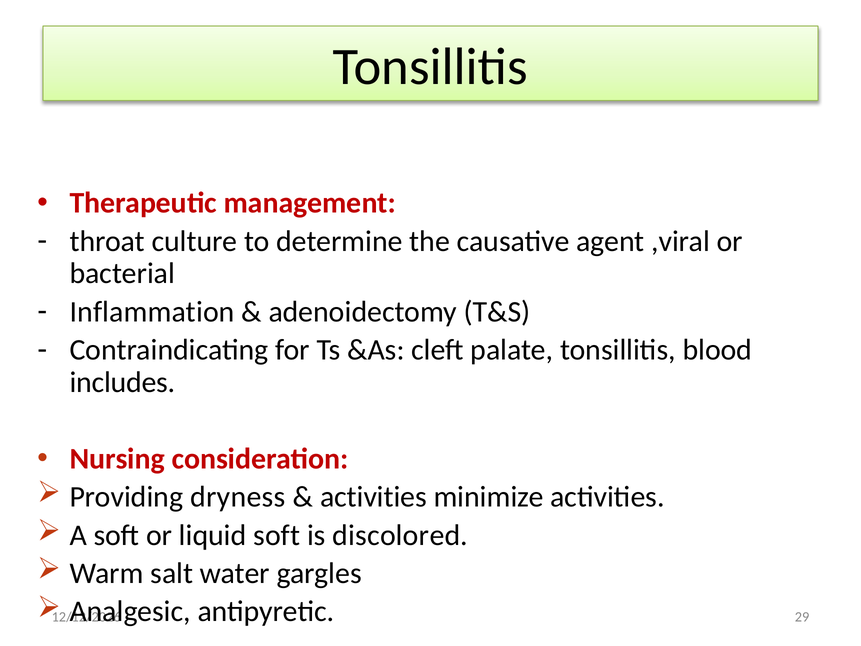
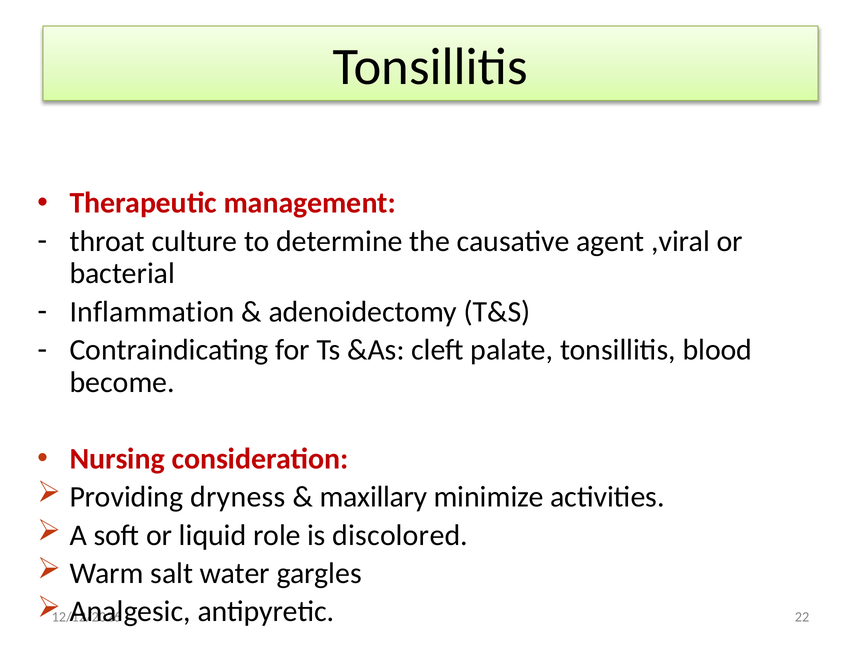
includes: includes -> become
activities at (374, 497): activities -> maxillary
liquid soft: soft -> role
29: 29 -> 22
